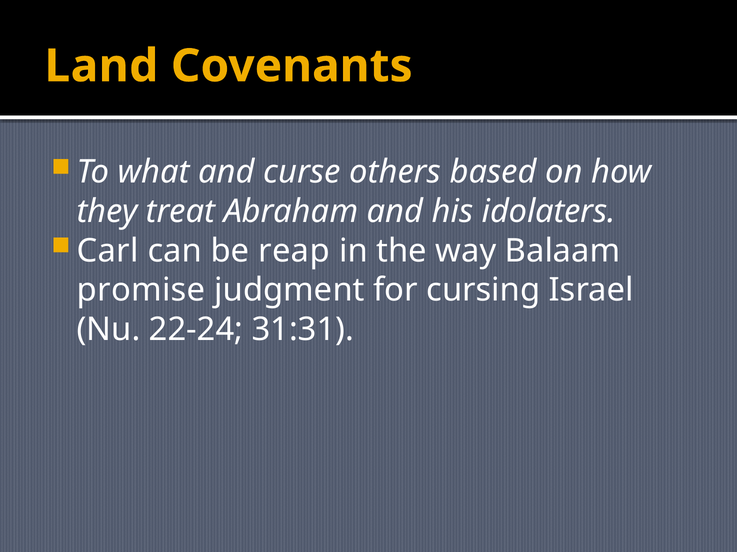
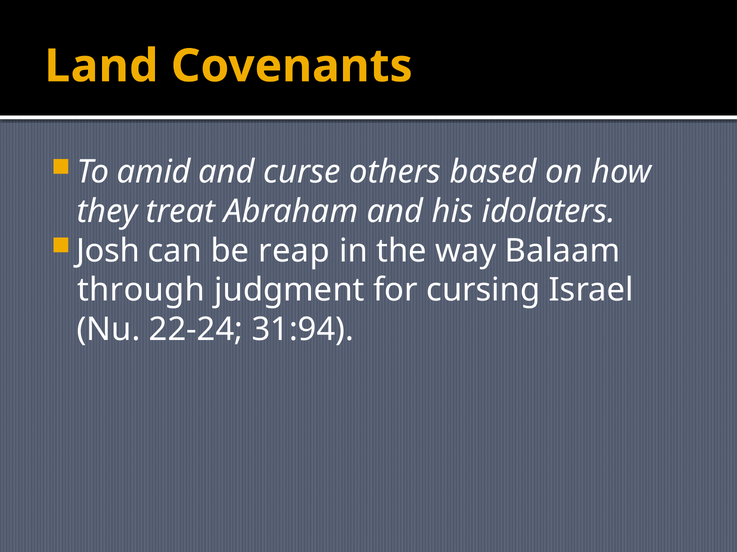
what: what -> amid
Carl: Carl -> Josh
promise: promise -> through
31:31: 31:31 -> 31:94
